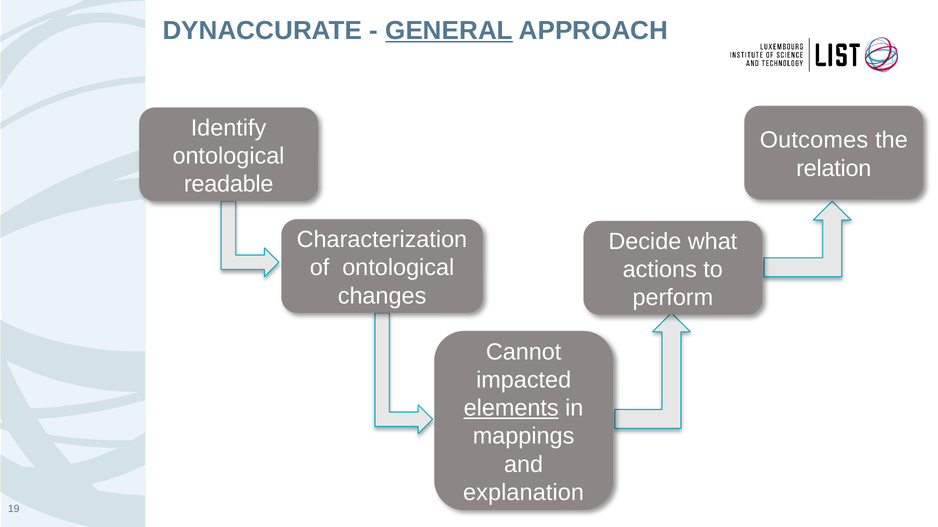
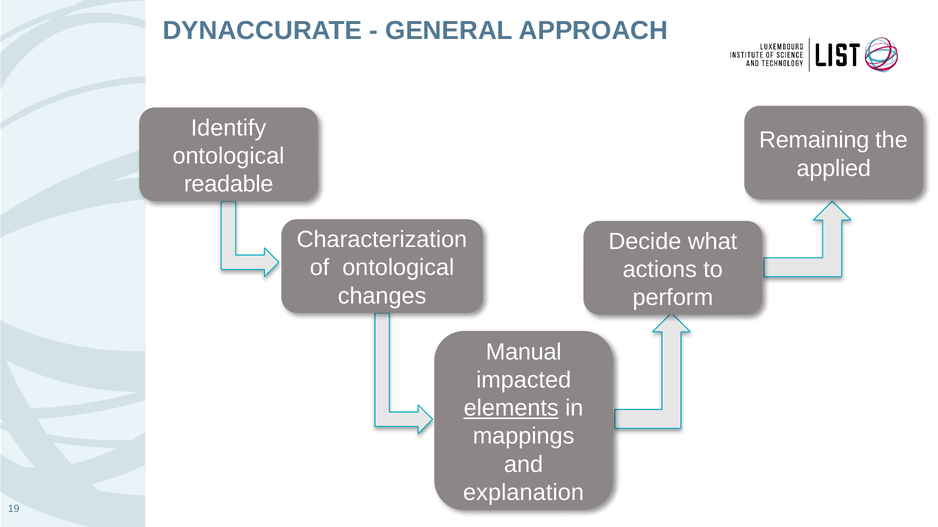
GENERAL underline: present -> none
Outcomes: Outcomes -> Remaining
relation: relation -> applied
Cannot: Cannot -> Manual
